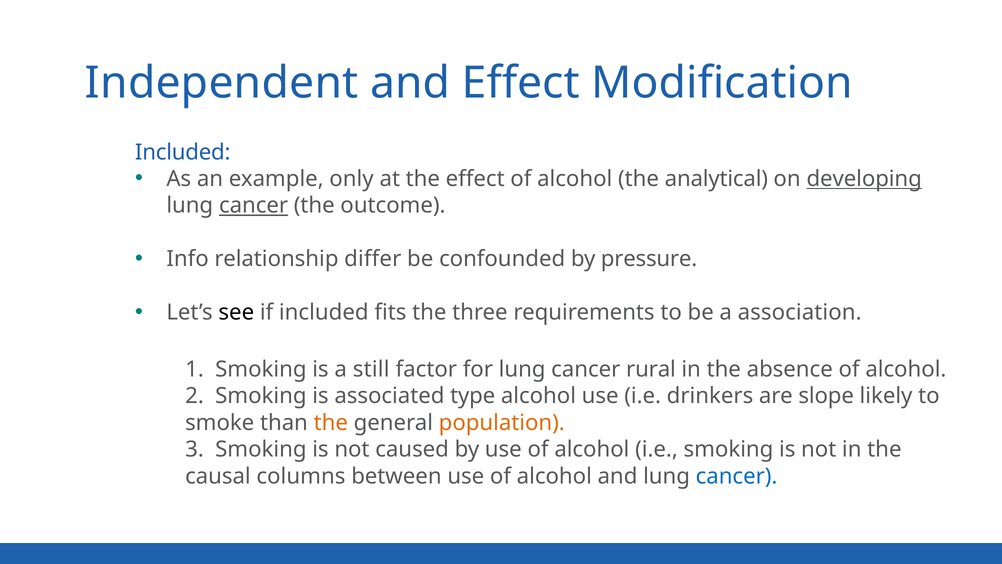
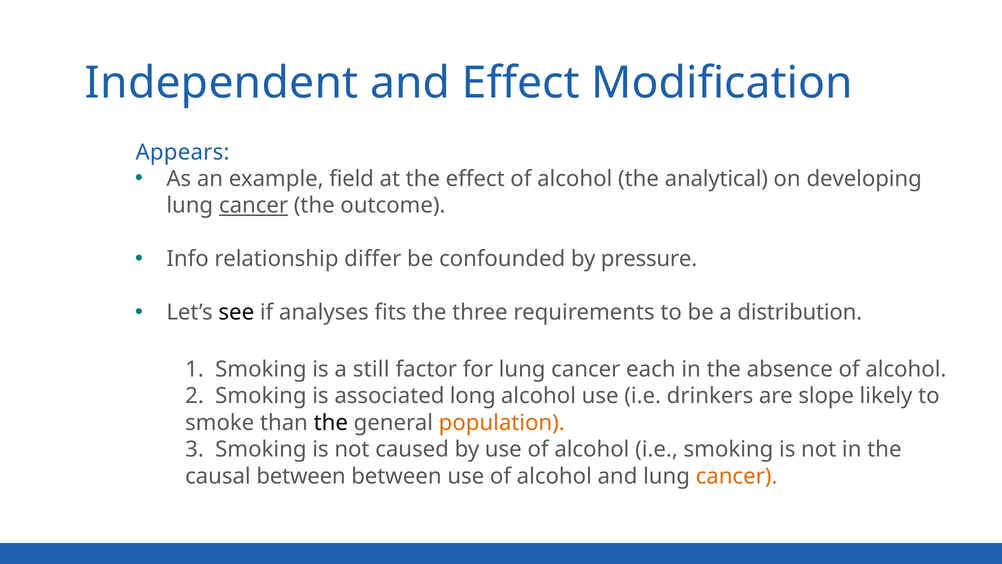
Included at (183, 152): Included -> Appears
only: only -> field
developing underline: present -> none
if included: included -> analyses
association: association -> distribution
rural: rural -> each
type: type -> long
the at (331, 423) colour: orange -> black
causal columns: columns -> between
cancer at (737, 476) colour: blue -> orange
